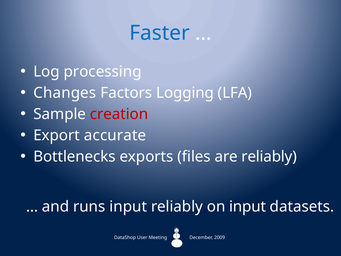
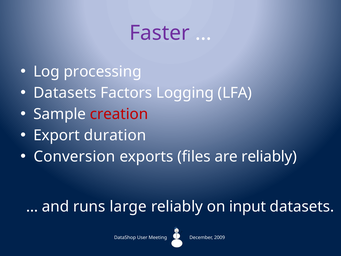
Faster colour: blue -> purple
Changes at (65, 93): Changes -> Datasets
accurate: accurate -> duration
Bottlenecks: Bottlenecks -> Conversion
runs input: input -> large
